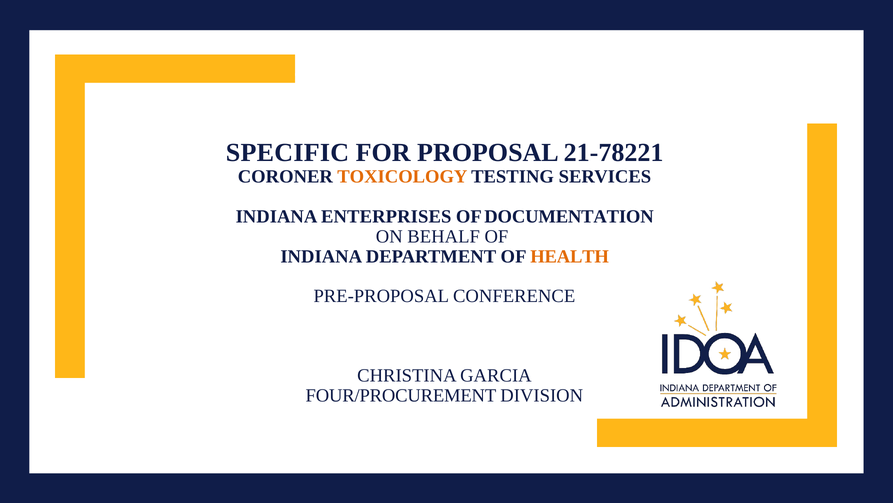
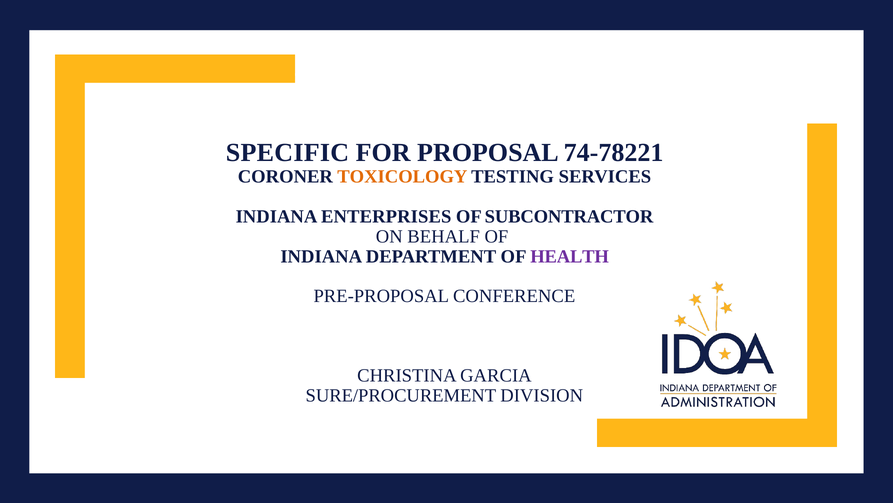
21-78221: 21-78221 -> 74-78221
DOCUMENTATION: DOCUMENTATION -> SUBCONTRACTOR
HEALTH colour: orange -> purple
FOUR/PROCUREMENT: FOUR/PROCUREMENT -> SURE/PROCUREMENT
